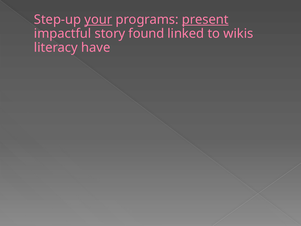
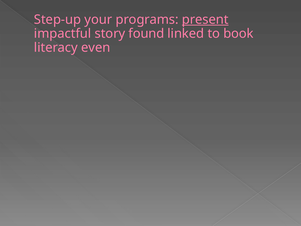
your underline: present -> none
wikis: wikis -> book
have: have -> even
